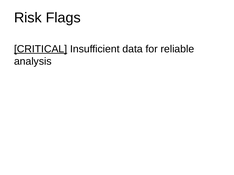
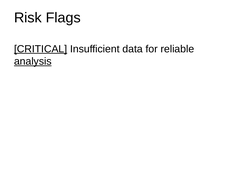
analysis underline: none -> present
